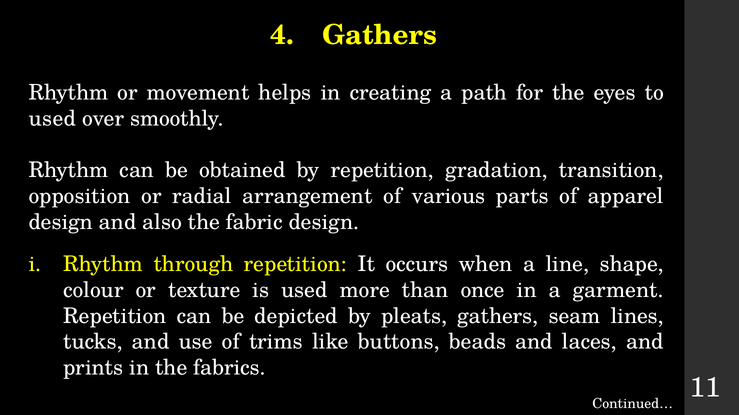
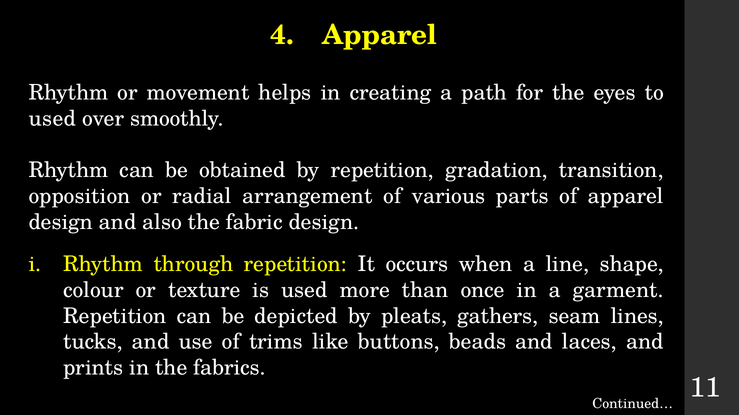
Gathers at (380, 35): Gathers -> Apparel
